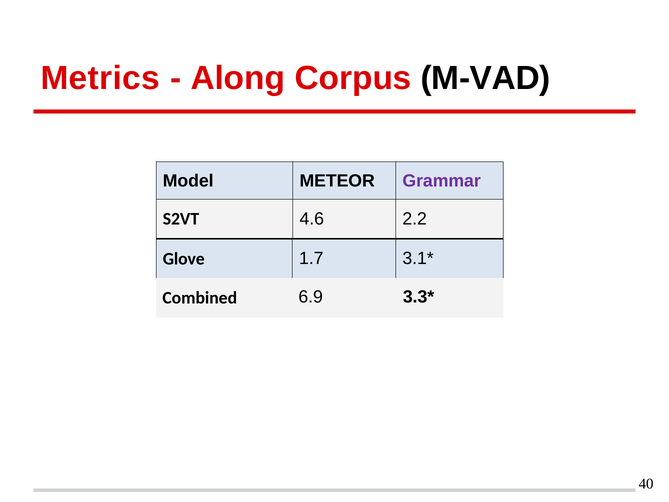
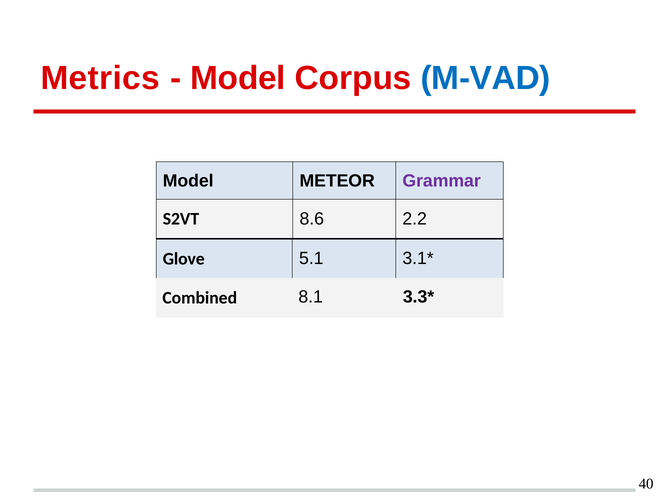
Along at (238, 78): Along -> Model
M-VAD colour: black -> blue
4.6: 4.6 -> 8.6
1.7: 1.7 -> 5.1
6.9: 6.9 -> 8.1
